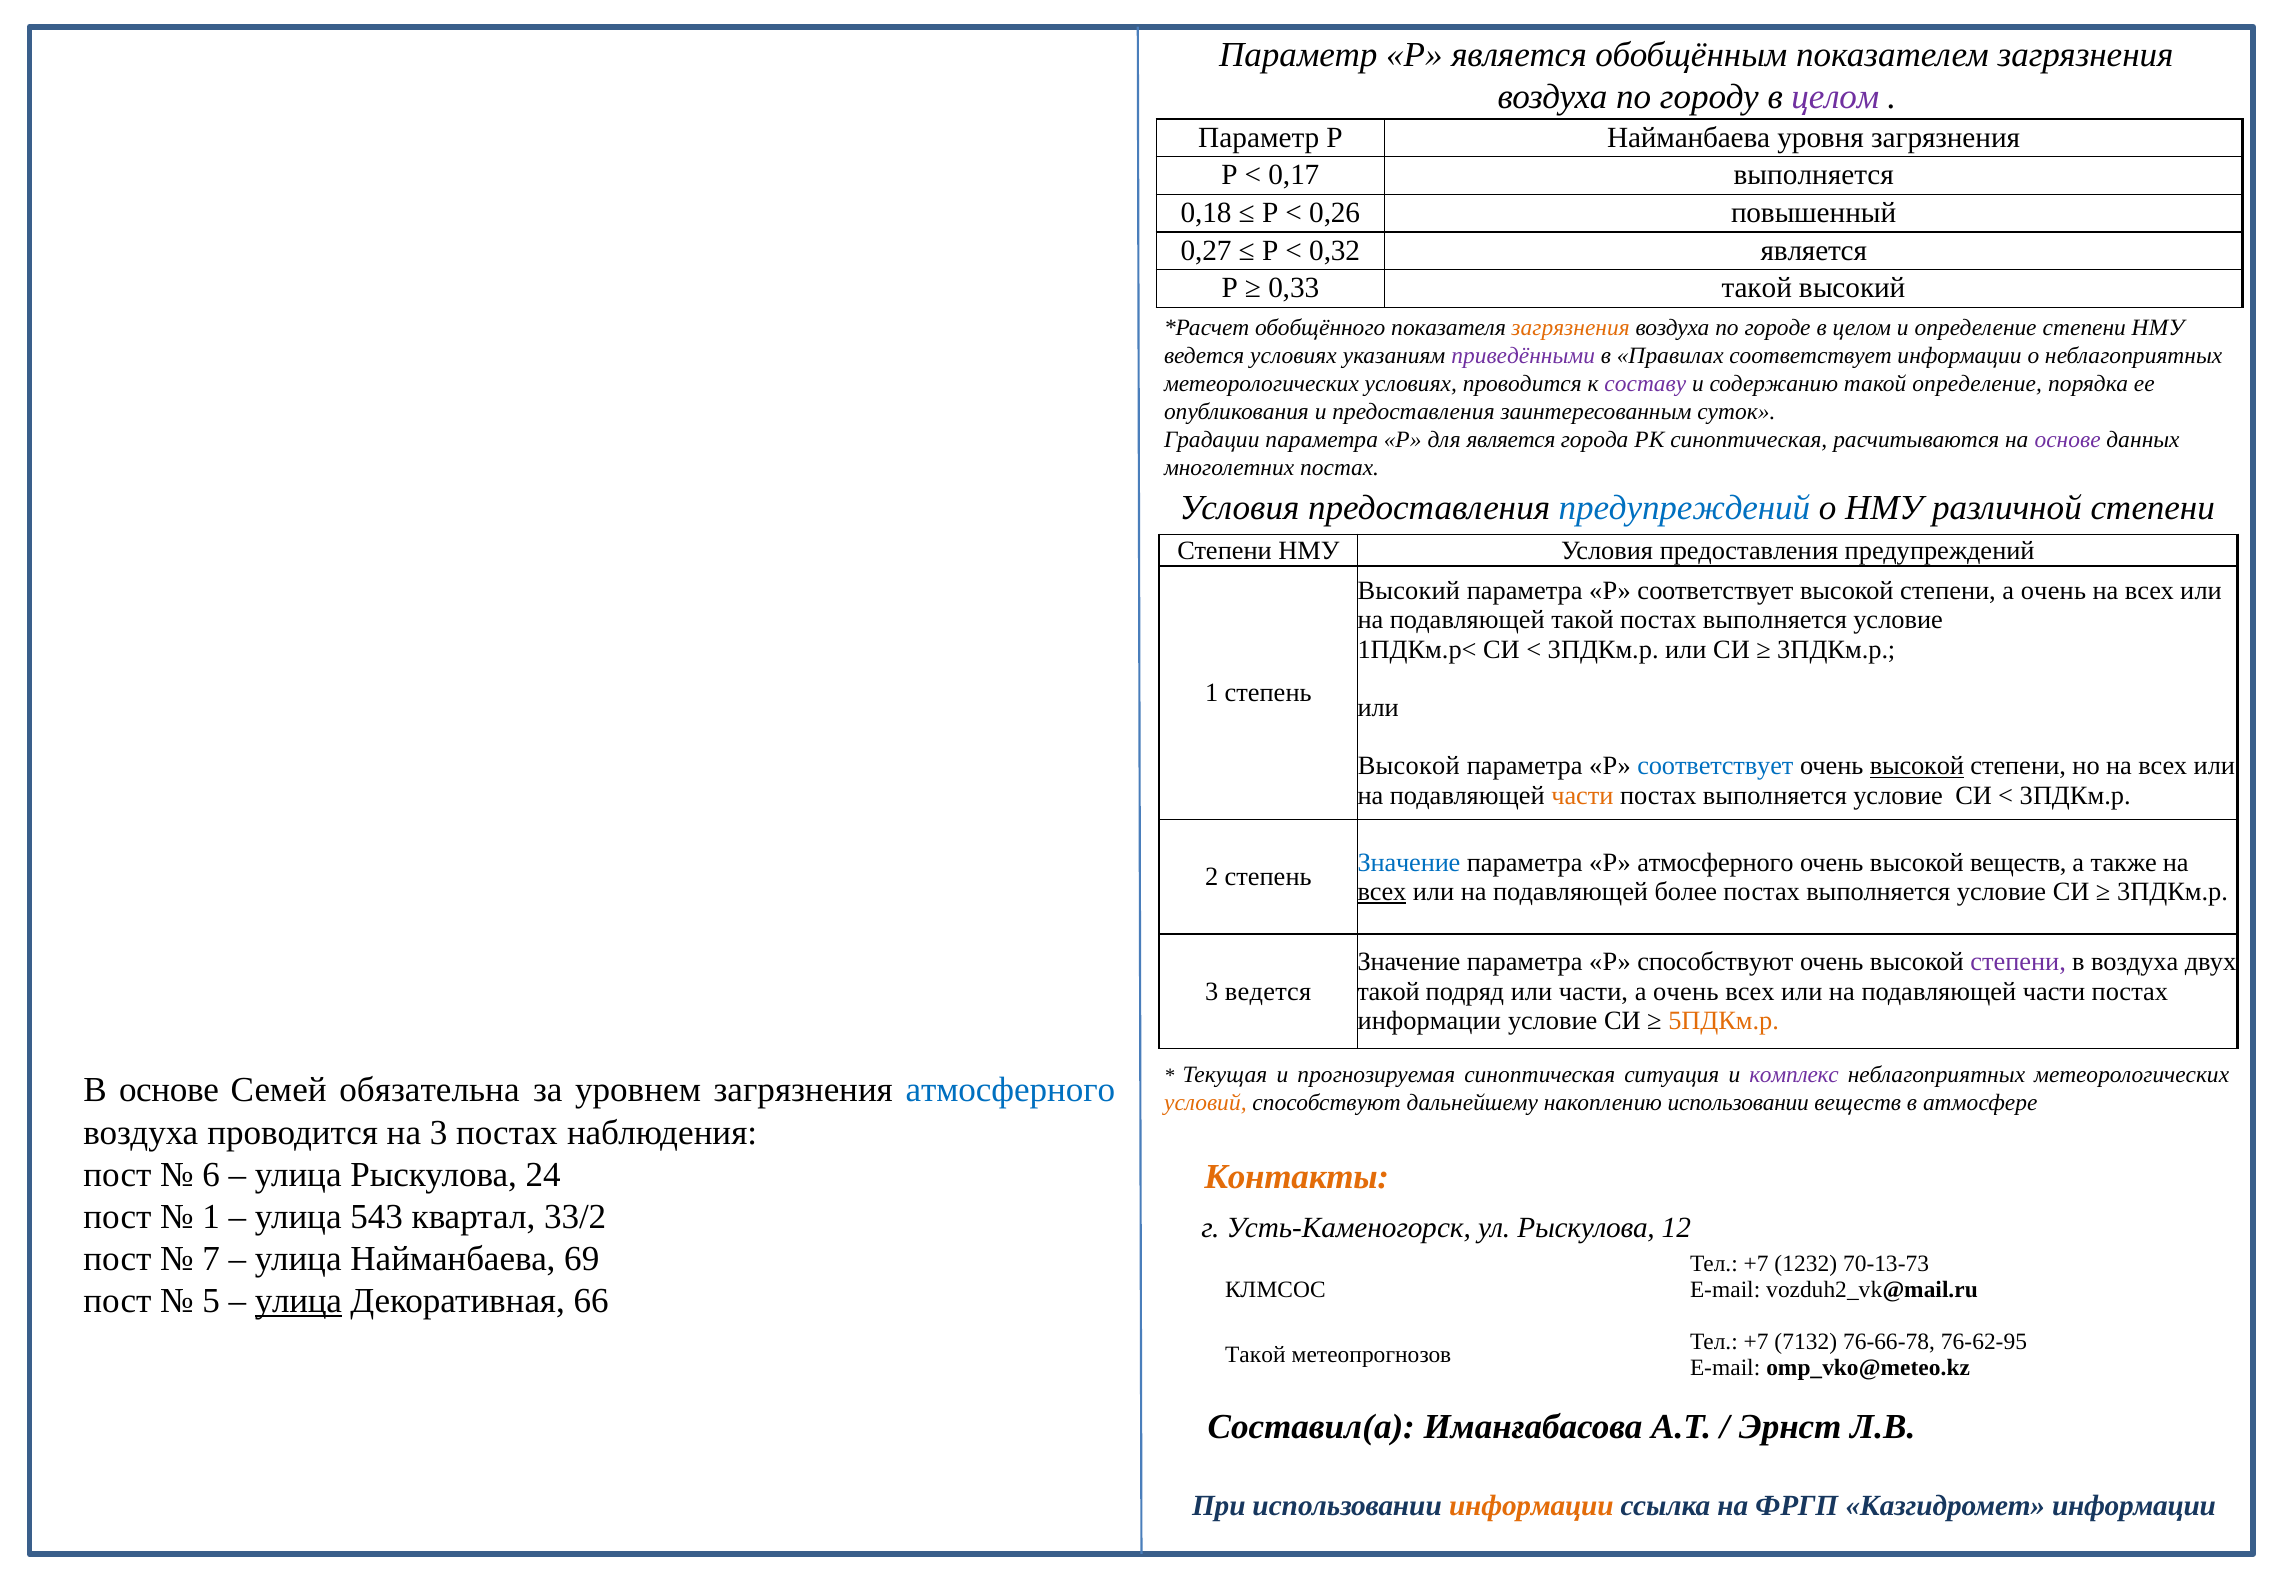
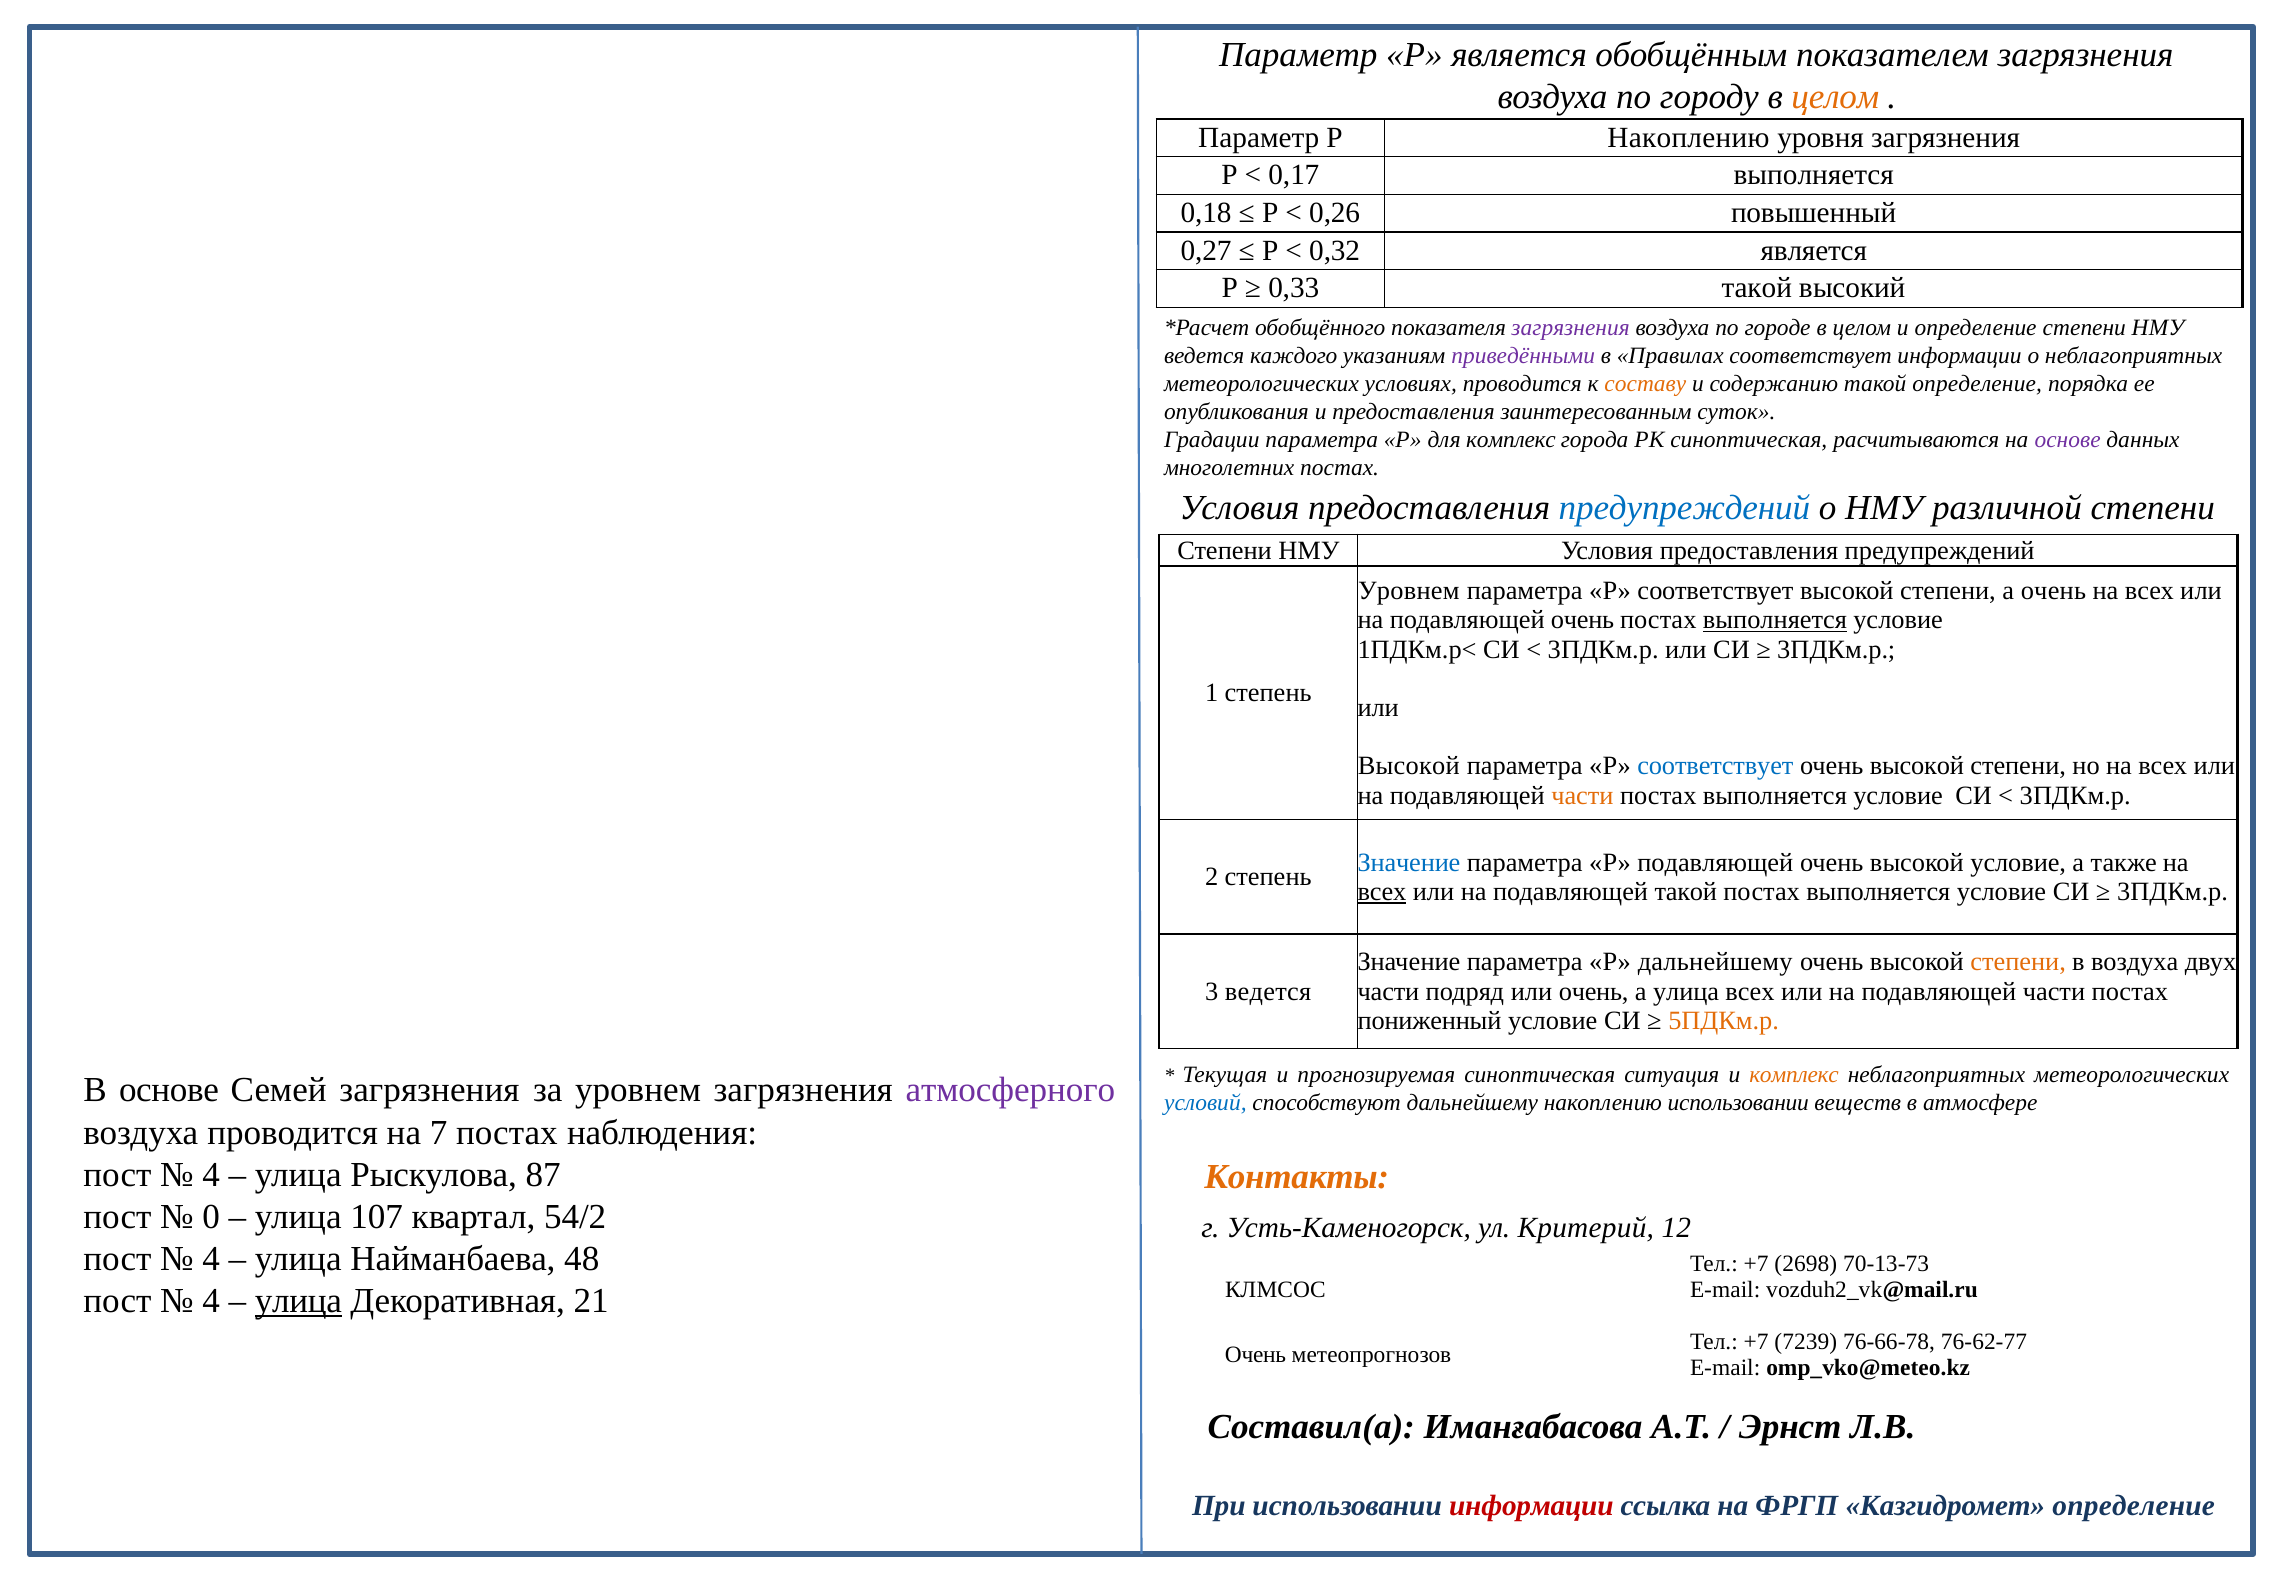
целом at (1835, 97) colour: purple -> orange
Р Найманбаева: Найманбаева -> Накоплению
загрязнения at (1571, 328) colour: orange -> purple
ведется условиях: условиях -> каждого
составу colour: purple -> orange
для является: является -> комплекс
Высокий at (1409, 591): Высокий -> Уровнем
на подавляющей такой: такой -> очень
выполняется at (1775, 620) underline: none -> present
высокой at (1917, 766) underline: present -> none
Р атмосферного: атмосферного -> подавляющей
высокой веществ: веществ -> условие
подавляющей более: более -> такой
Р способствуют: способствуют -> дальнейшему
степени at (2018, 962) colour: purple -> orange
такой at (1389, 991): такой -> части
или части: части -> очень
очень at (1686, 991): очень -> улица
информации at (1429, 1020): информации -> пониженный
комплекс at (1794, 1074) colour: purple -> orange
Семей обязательна: обязательна -> загрязнения
атмосферного at (1010, 1090) colour: blue -> purple
условий colour: orange -> blue
на 3: 3 -> 7
6 at (211, 1174): 6 -> 4
24: 24 -> 87
1 at (211, 1216): 1 -> 0
543: 543 -> 107
33/2: 33/2 -> 54/2
ул Рыскулова: Рыскулова -> Критерий
7 at (211, 1259): 7 -> 4
69: 69 -> 48
1232: 1232 -> 2698
5 at (211, 1301): 5 -> 4
66: 66 -> 21
7132: 7132 -> 7239
76-62-95: 76-62-95 -> 76-62-77
Такой at (1255, 1354): Такой -> Очень
информации at (1531, 1505) colour: orange -> red
Казгидромет информации: информации -> определение
